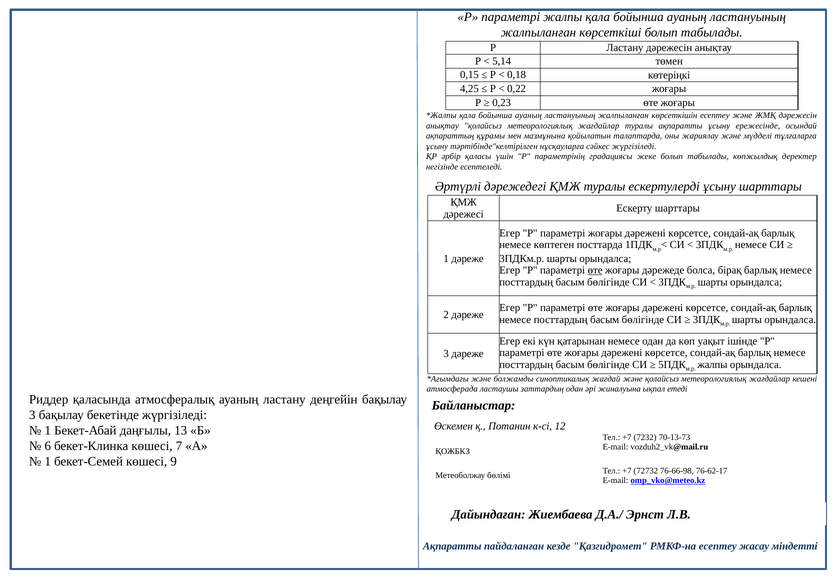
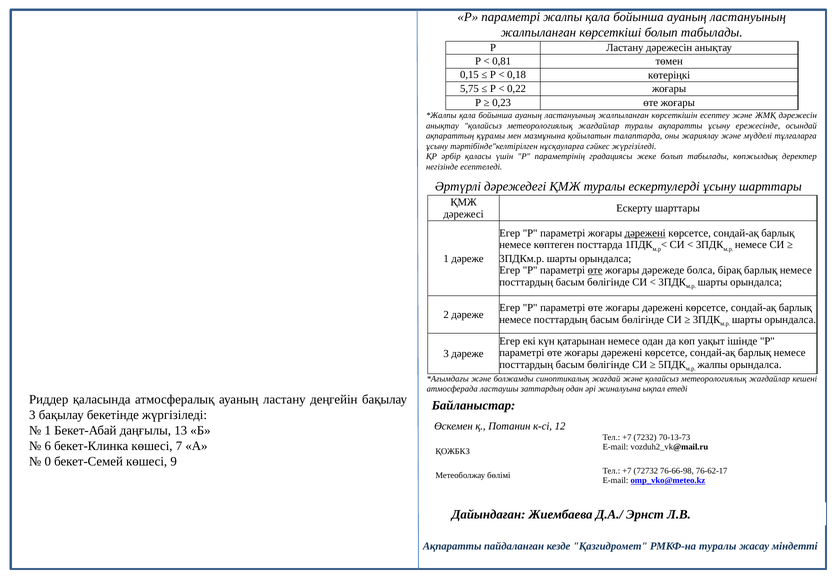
5,14: 5,14 -> 0,81
4,25: 4,25 -> 5,75
дәрежені at (645, 233) underline: none -> present
1 at (48, 462): 1 -> 0
РМКФ-на есептеу: есептеу -> туралы
